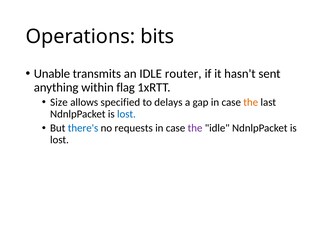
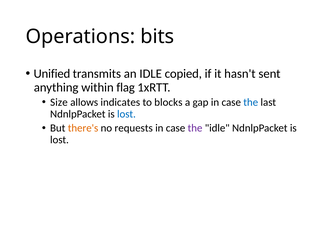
Unable: Unable -> Unified
router: router -> copied
specified: specified -> indicates
delays: delays -> blocks
the at (251, 102) colour: orange -> blue
there's colour: blue -> orange
